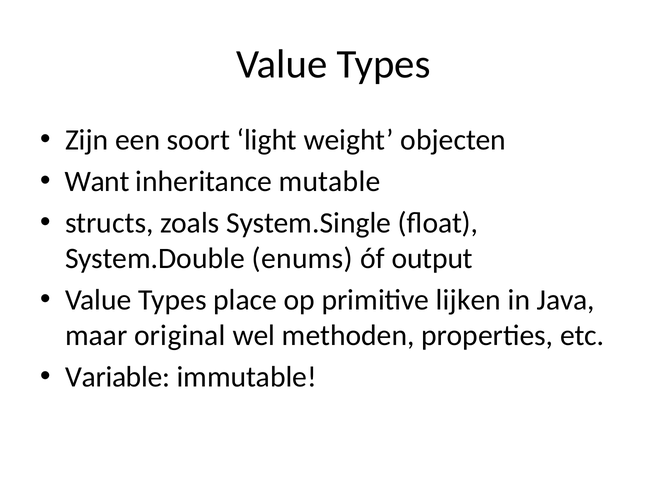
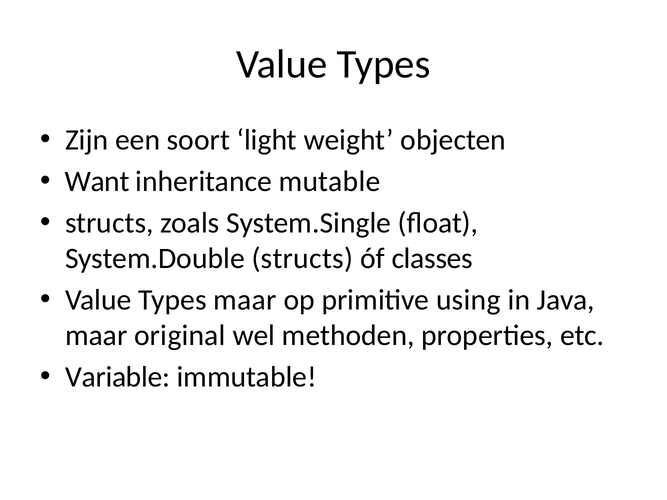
System.Double enums: enums -> structs
output: output -> classes
Types place: place -> maar
lijken: lijken -> using
